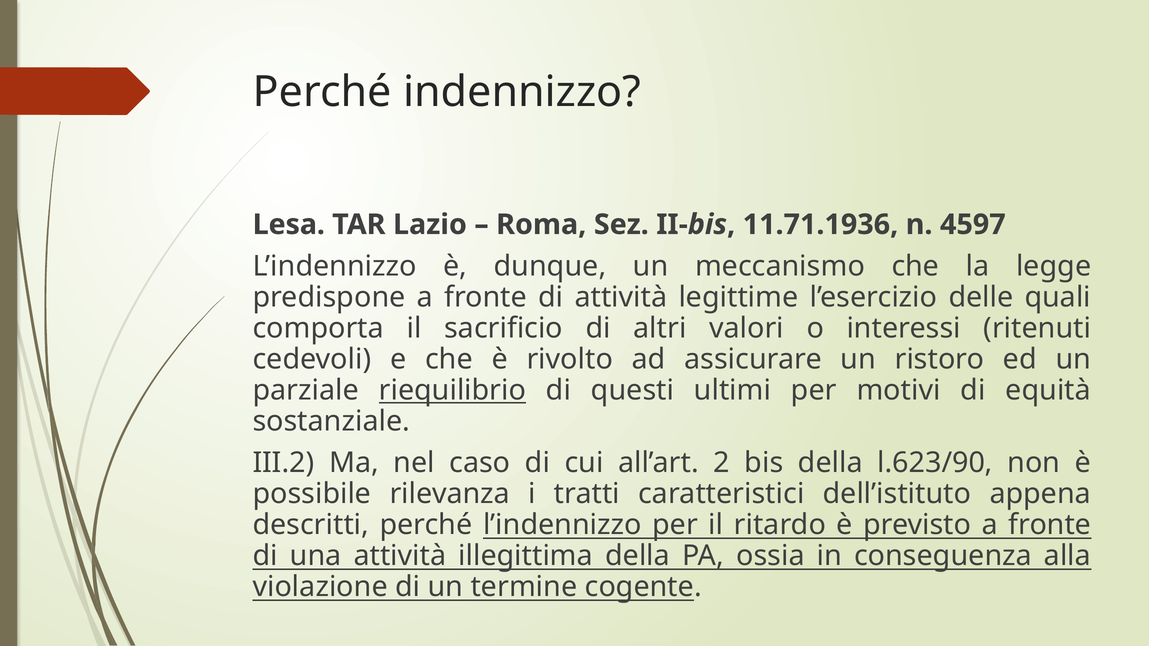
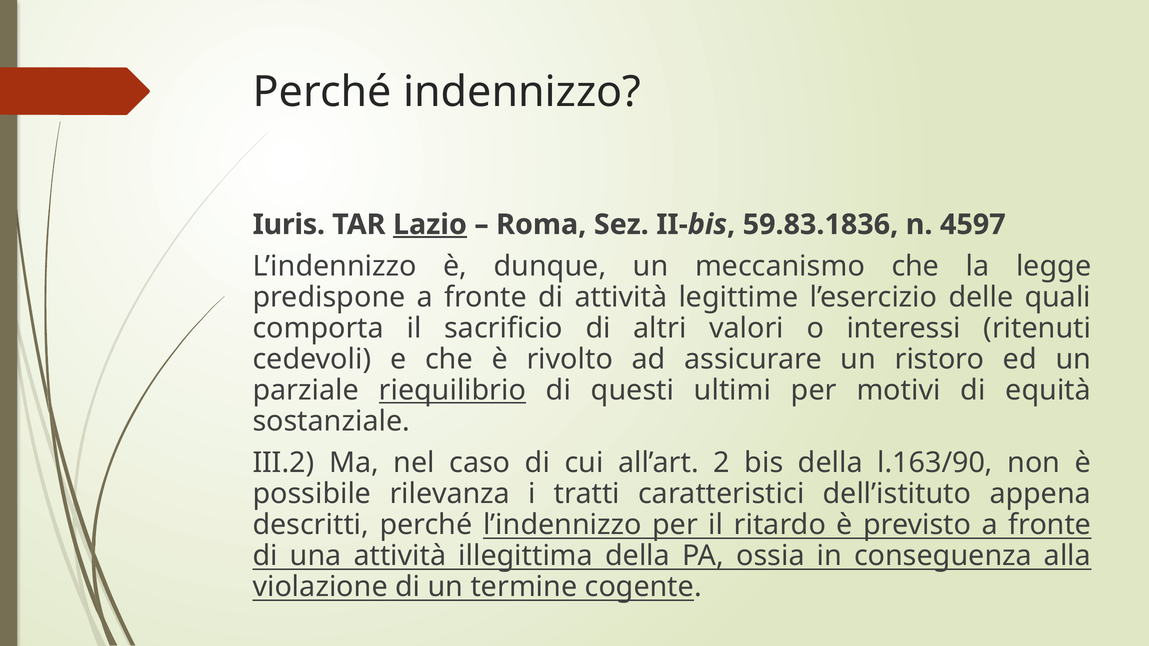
Lesa: Lesa -> Iuris
Lazio underline: none -> present
11.71.1936: 11.71.1936 -> 59.83.1836
l.623/90: l.623/90 -> l.163/90
